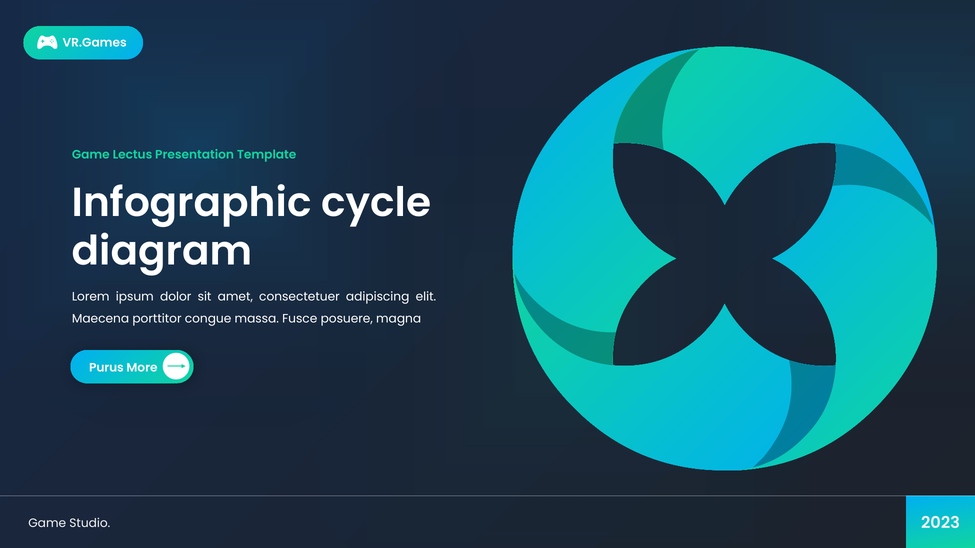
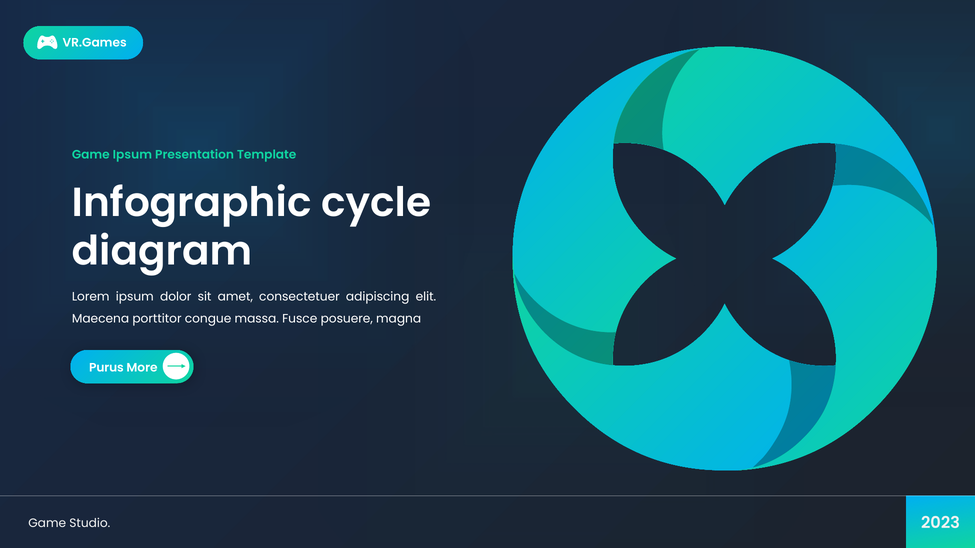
Game Lectus: Lectus -> Ipsum
